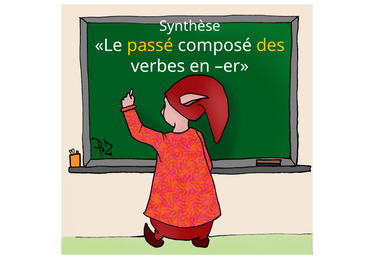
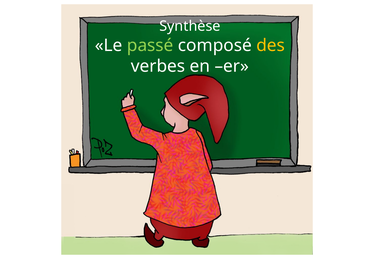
passé colour: yellow -> light green
